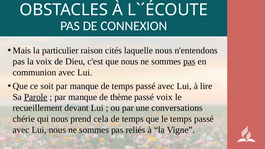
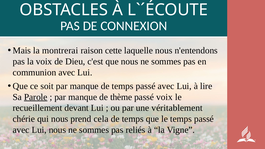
particulier: particulier -> montrerai
cités: cités -> cette
pas at (189, 62) underline: present -> none
conversations: conversations -> véritablement
